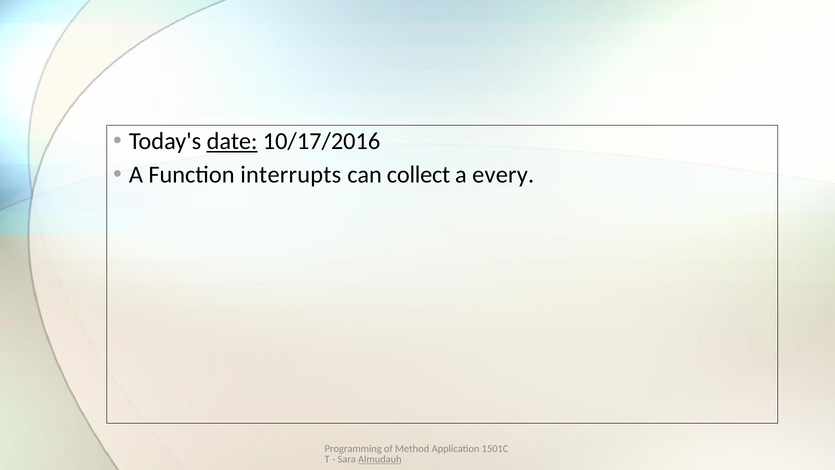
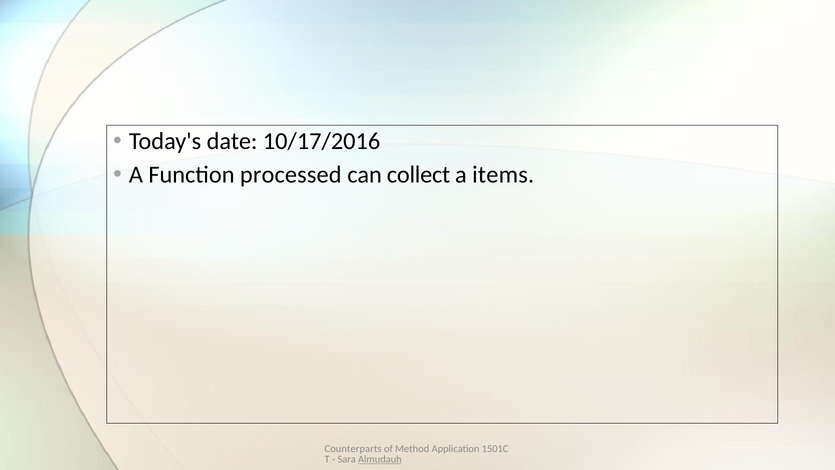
date underline: present -> none
interrupts: interrupts -> processed
every: every -> items
Programming: Programming -> Counterparts
